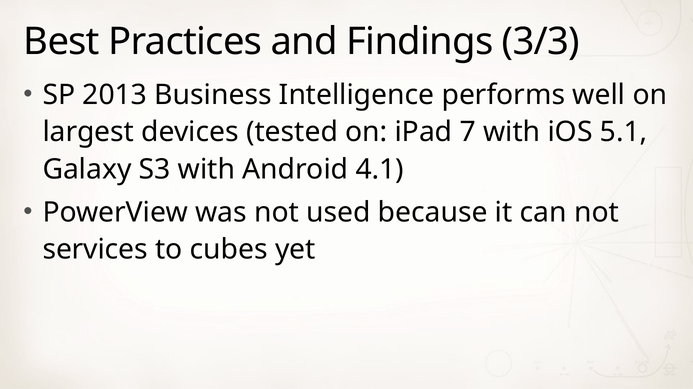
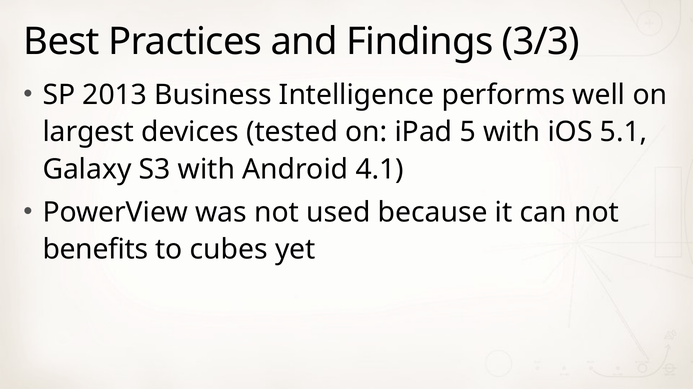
7: 7 -> 5
services: services -> benefits
